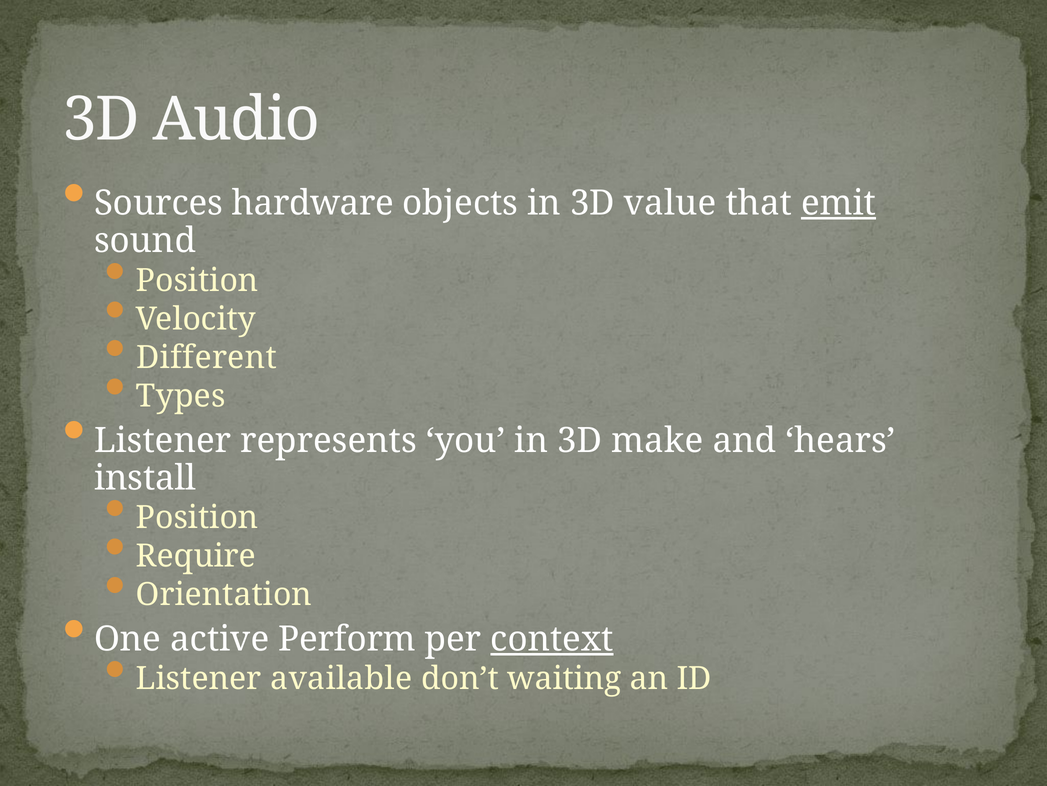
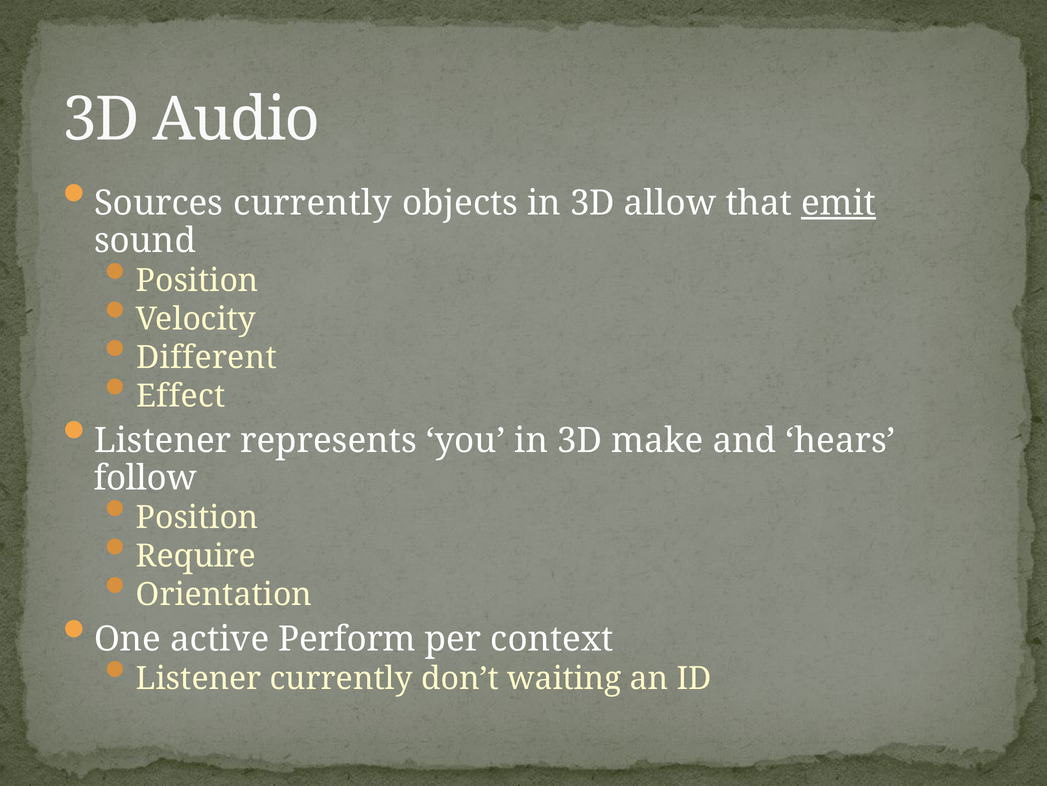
Sources hardware: hardware -> currently
value: value -> allow
Types: Types -> Effect
install: install -> follow
context underline: present -> none
Listener available: available -> currently
